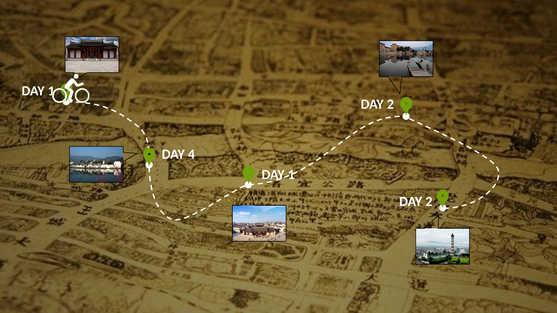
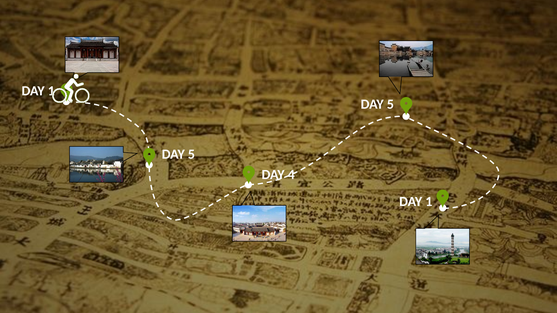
2 at (390, 104): 2 -> 5
4 at (191, 154): 4 -> 5
1 at (291, 175): 1 -> 4
2 at (429, 202): 2 -> 1
